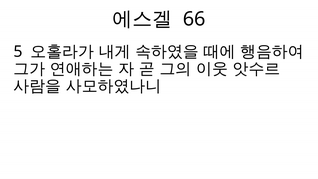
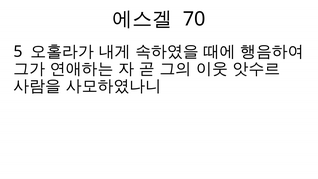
66: 66 -> 70
